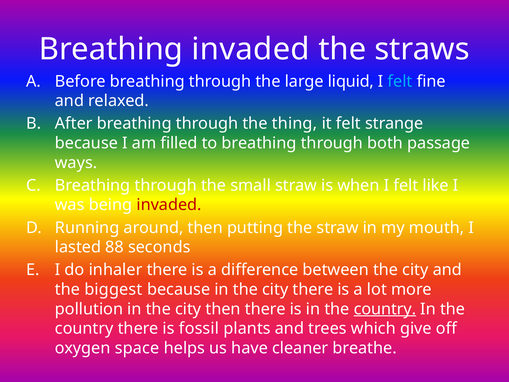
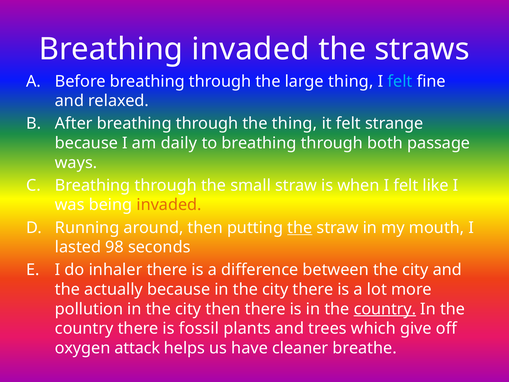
large liquid: liquid -> thing
filled: filled -> daily
invaded at (169, 205) colour: red -> orange
the at (300, 228) underline: none -> present
88: 88 -> 98
biggest: biggest -> actually
space: space -> attack
